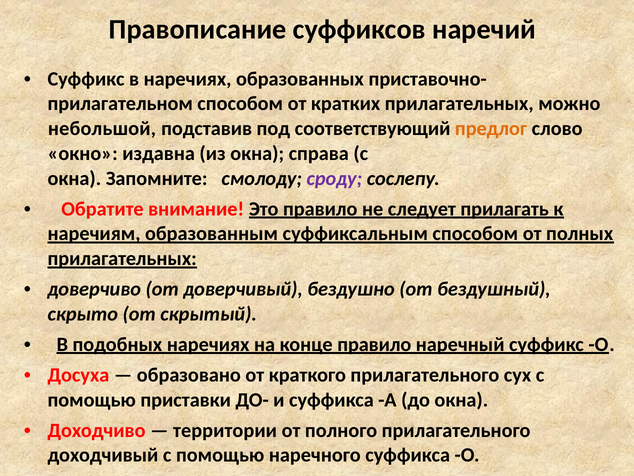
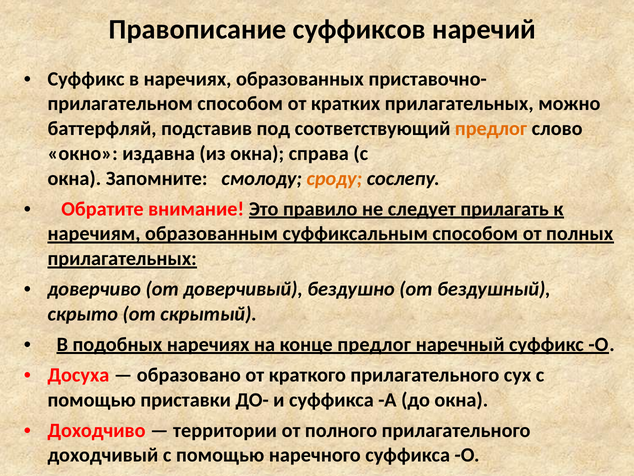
небольшой: небольшой -> баттерфляй
сроду colour: purple -> orange
конце правило: правило -> предлог
